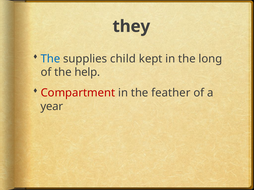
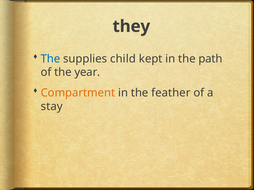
long: long -> path
help: help -> year
Compartment colour: red -> orange
year: year -> stay
